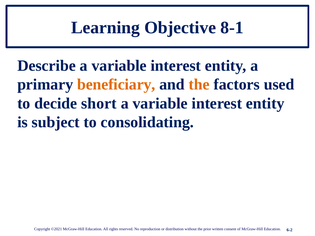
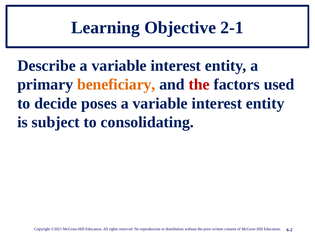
8-1: 8-1 -> 2-1
the at (199, 85) colour: orange -> red
short: short -> poses
